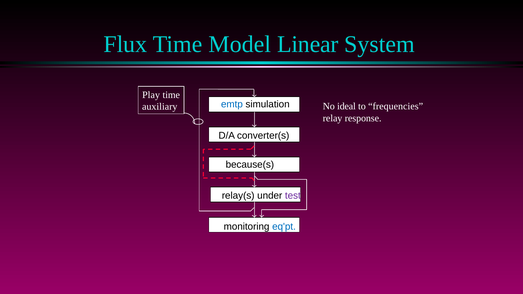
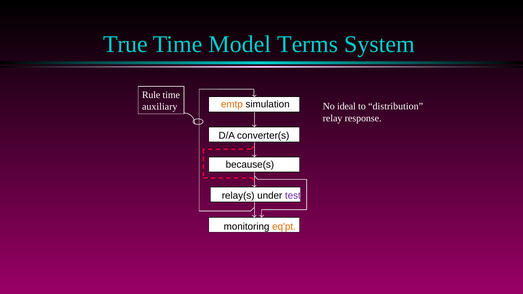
Flux: Flux -> True
Linear: Linear -> Terms
Play: Play -> Rule
emtp colour: blue -> orange
frequencies: frequencies -> distribution
eq'pt colour: blue -> orange
